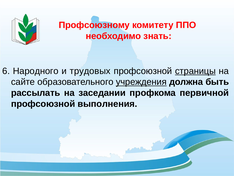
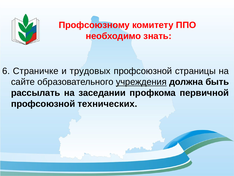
Народного: Народного -> Страничке
страницы underline: present -> none
выполнения: выполнения -> технических
